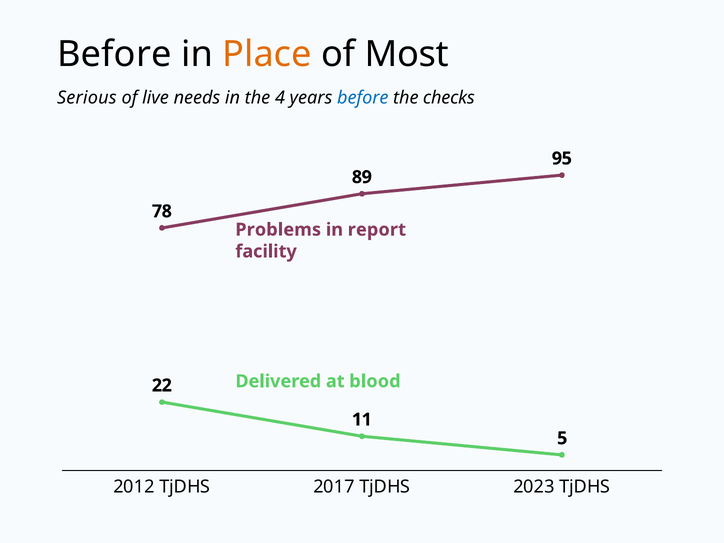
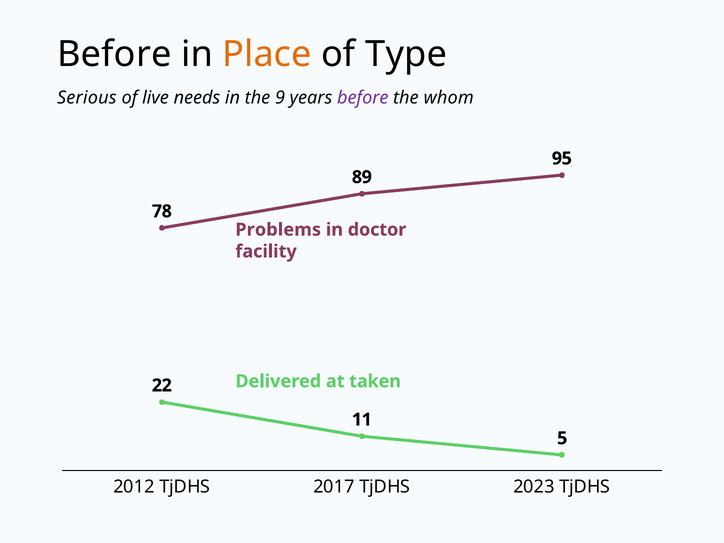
Most: Most -> Type
4: 4 -> 9
before at (363, 98) colour: blue -> purple
checks: checks -> whom
report: report -> doctor
blood: blood -> taken
